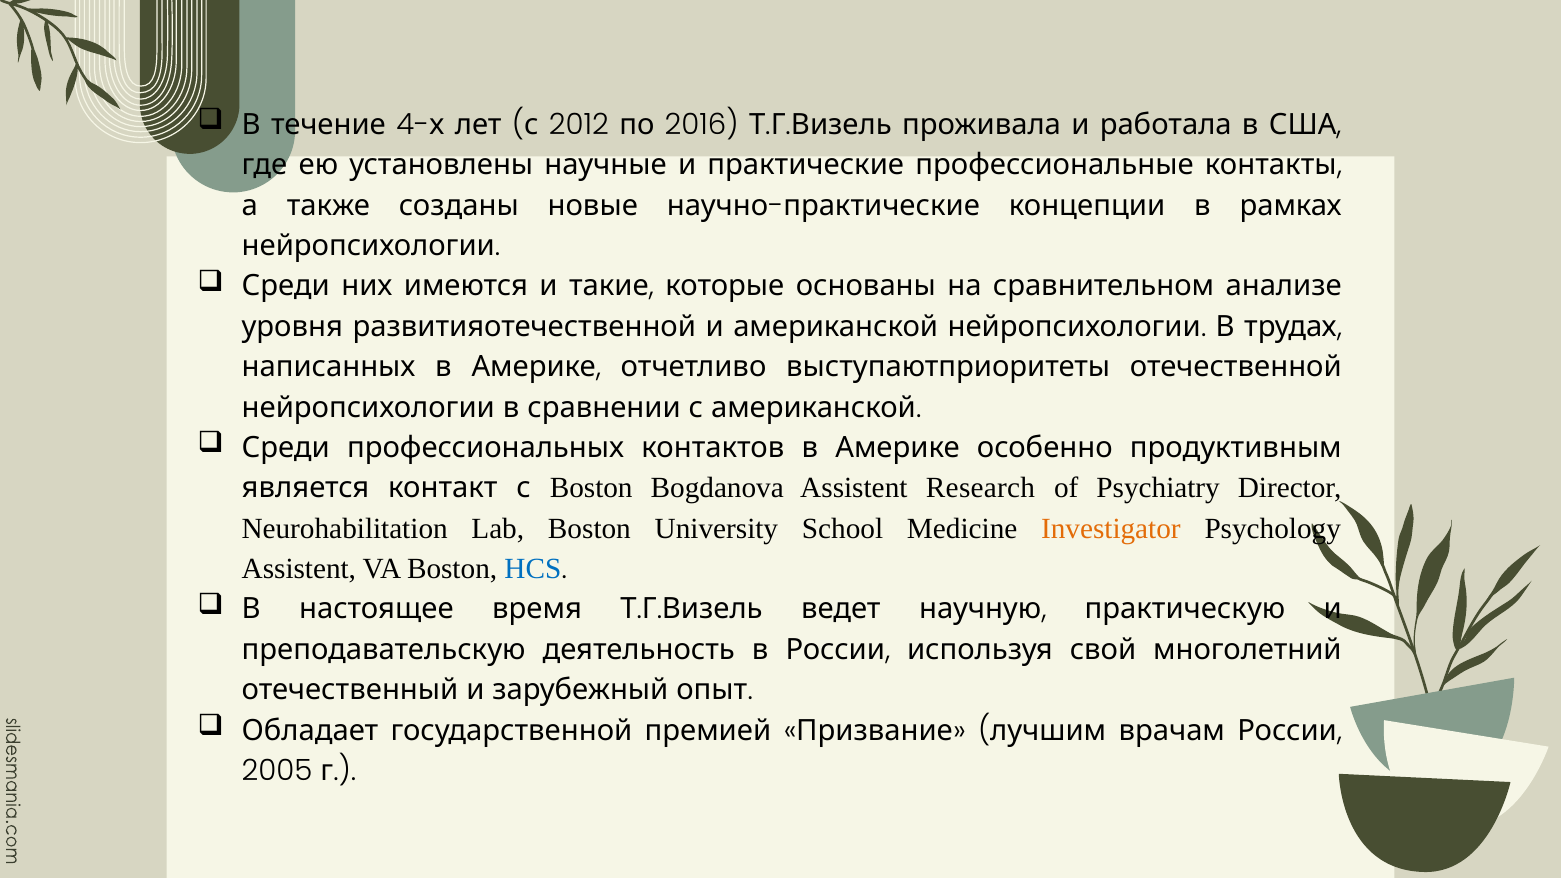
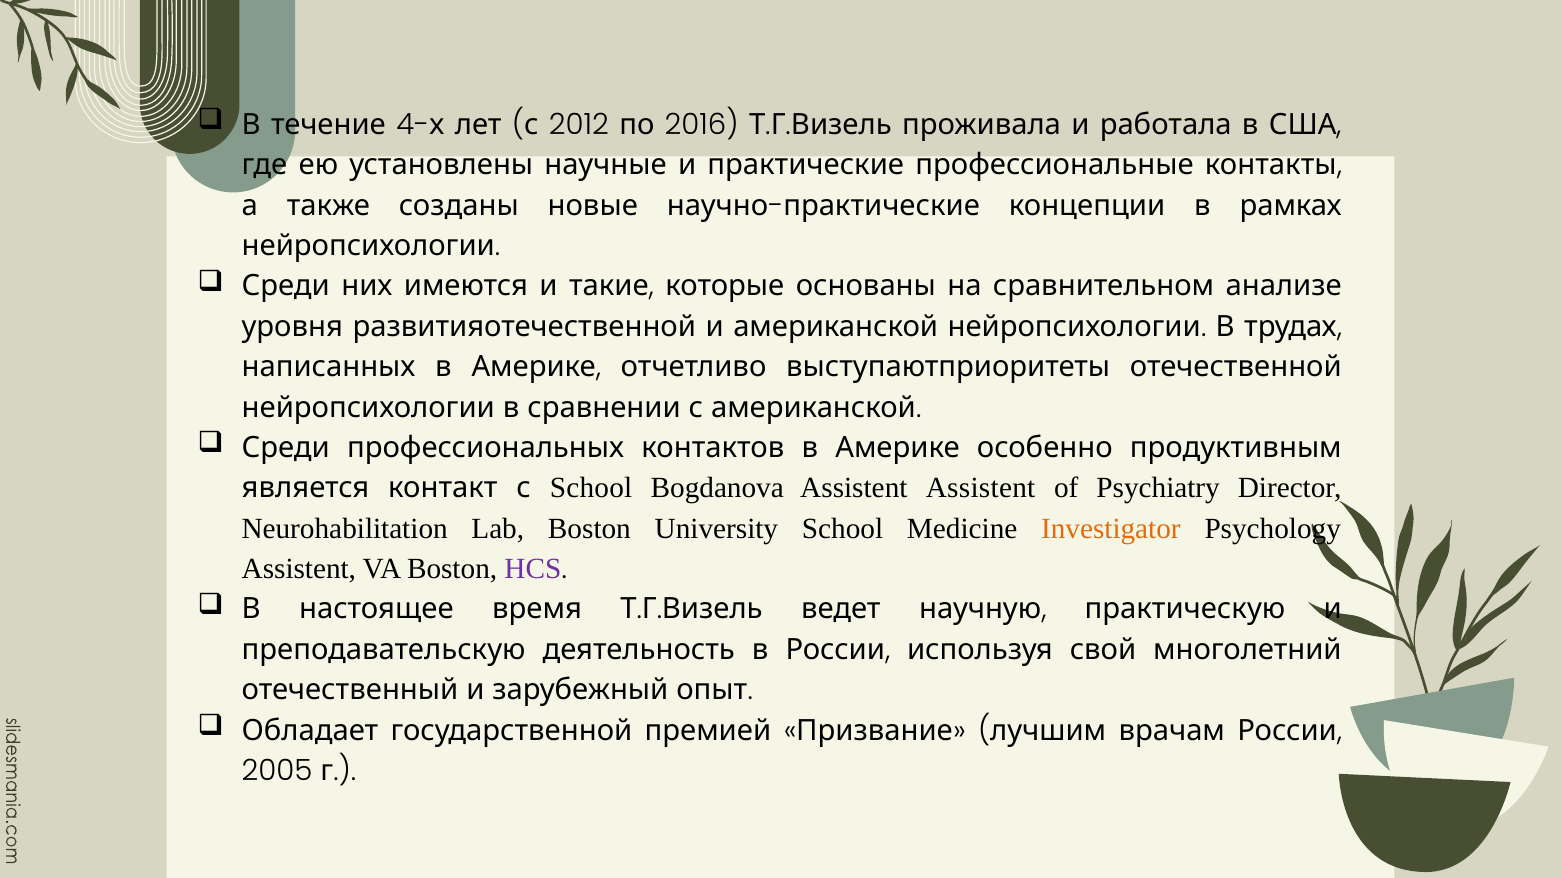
с Boston: Boston -> School
Assistent Research: Research -> Assistent
HCS colour: blue -> purple
